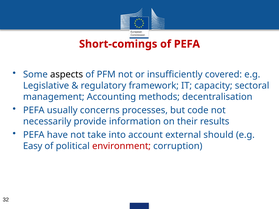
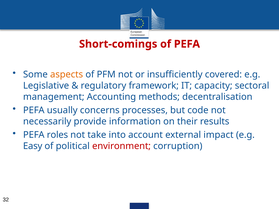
aspects colour: black -> orange
have: have -> roles
should: should -> impact
